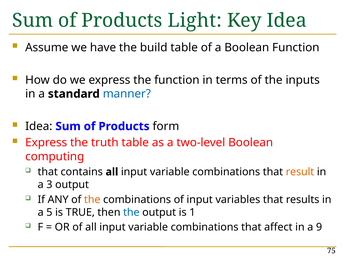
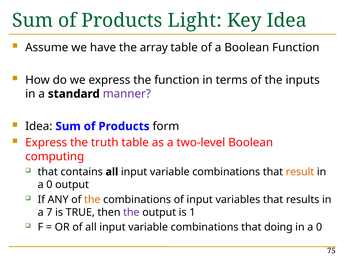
build: build -> array
manner colour: blue -> purple
3 at (49, 185): 3 -> 0
5: 5 -> 7
the at (131, 212) colour: blue -> purple
affect: affect -> doing
9 at (319, 227): 9 -> 0
